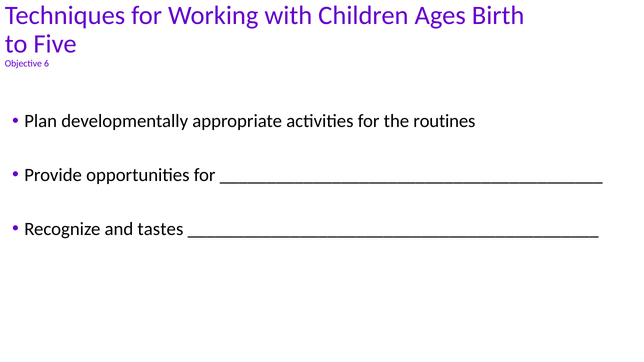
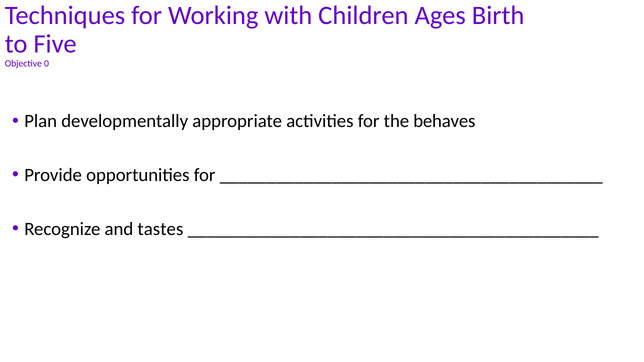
6: 6 -> 0
routines: routines -> behaves
